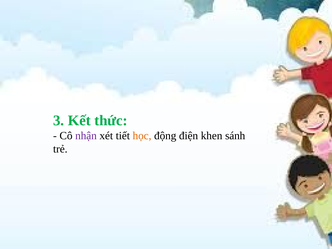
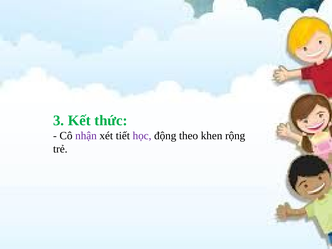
học colour: orange -> purple
điện: điện -> theo
sánh: sánh -> rộng
